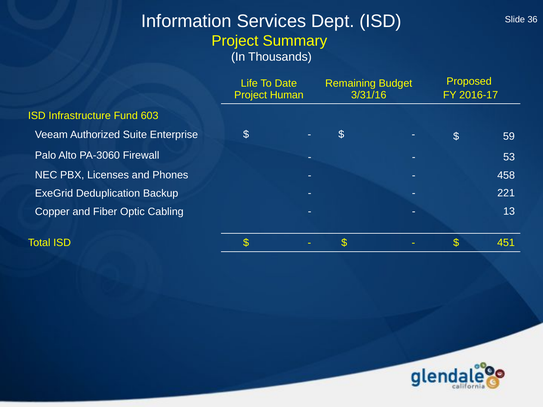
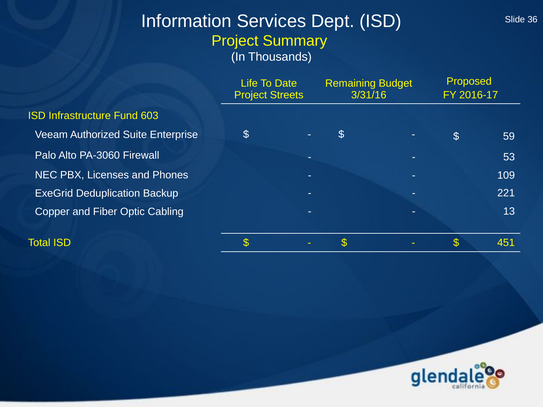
Human: Human -> Streets
458: 458 -> 109
